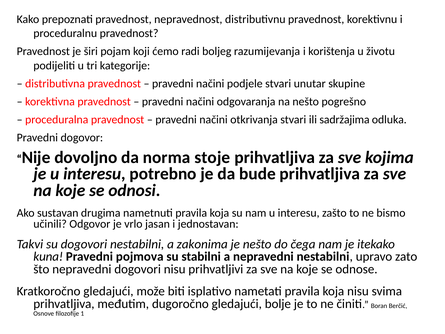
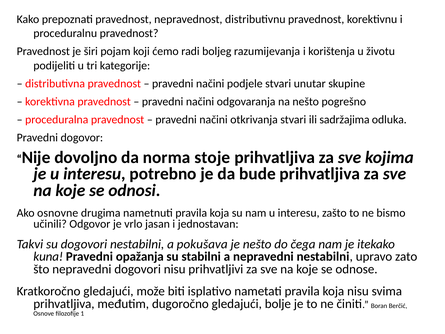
sustavan: sustavan -> osnovne
zakonima: zakonima -> pokušava
pojmova: pojmova -> opažanja
